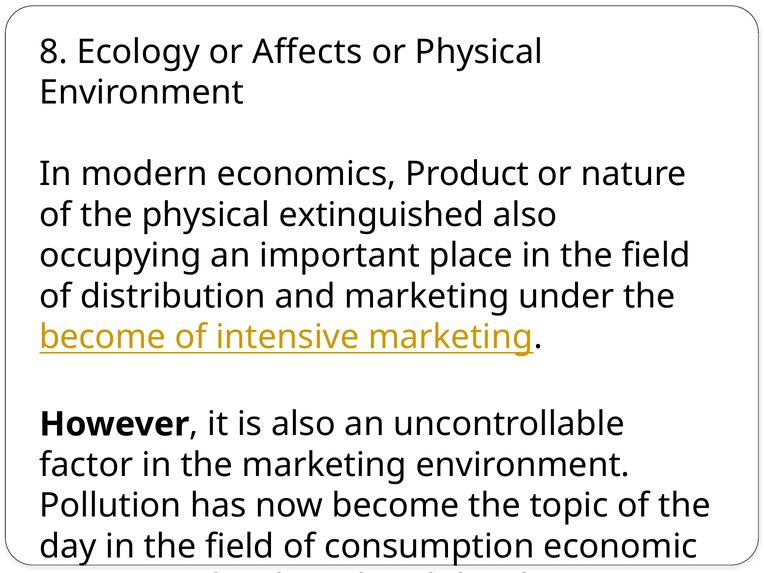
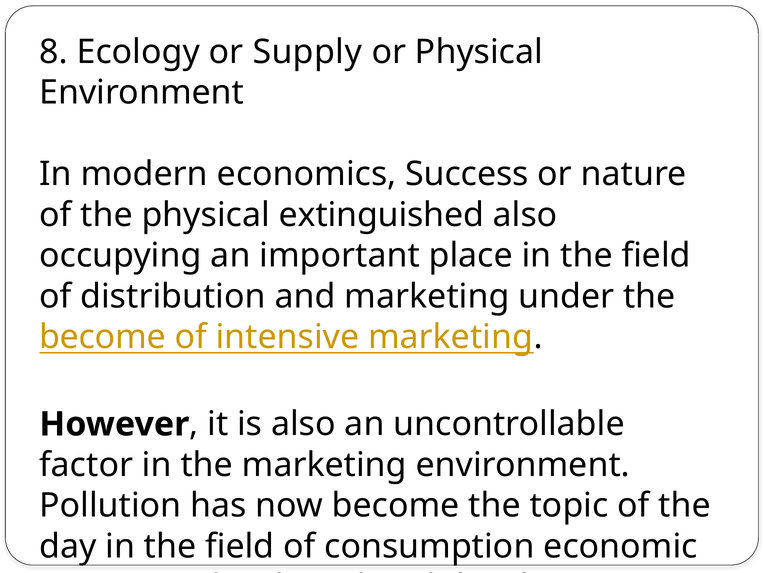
Affects: Affects -> Supply
Product: Product -> Success
